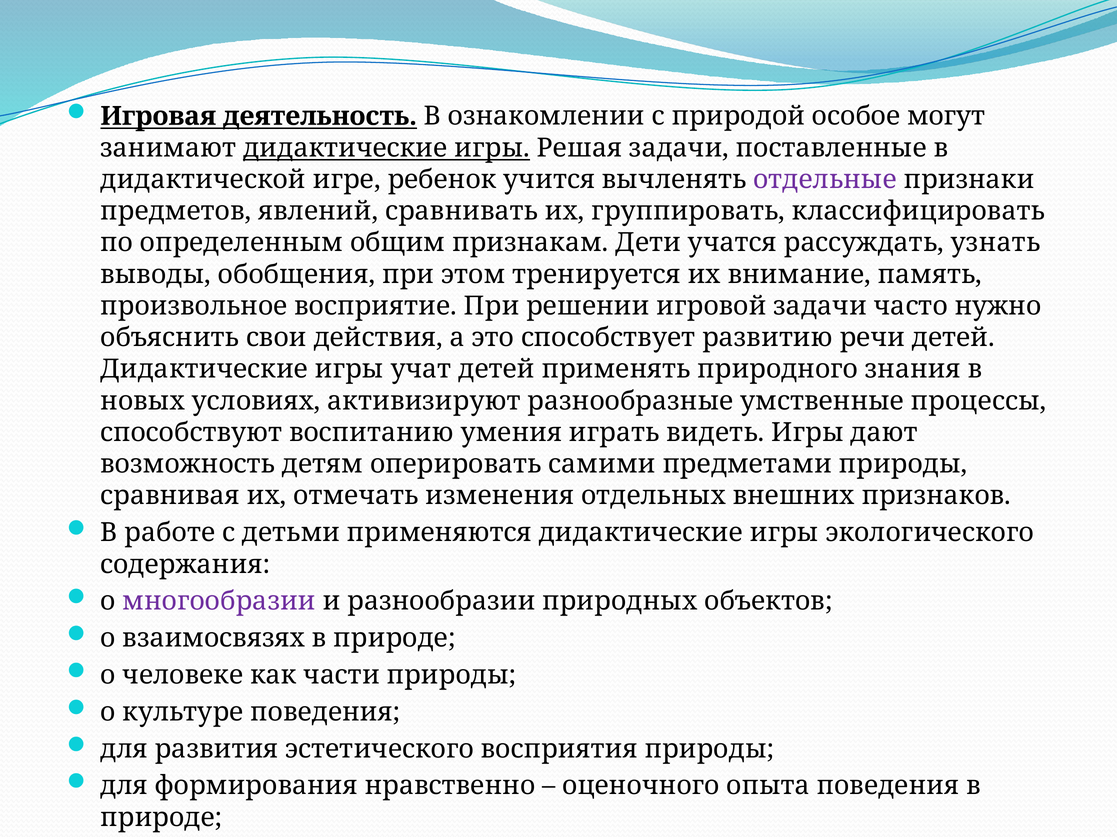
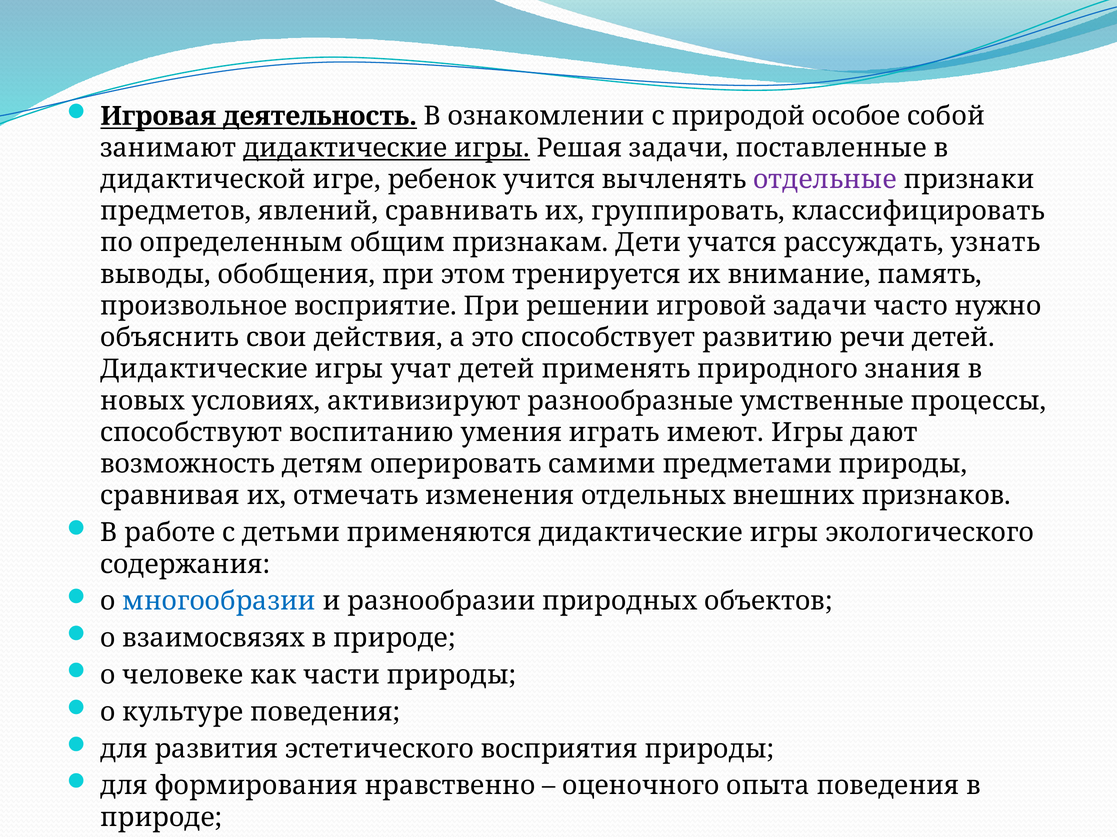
могут: могут -> собой
видеть: видеть -> имеют
многообразии colour: purple -> blue
